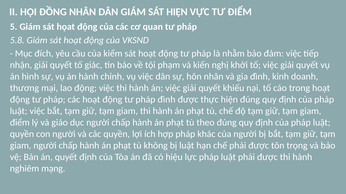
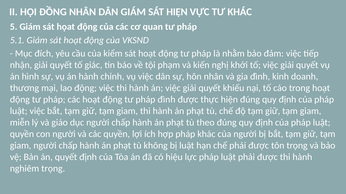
TƯ ĐIỂM: ĐIỂM -> KHÁC
5.8: 5.8 -> 5.1
điểm at (20, 123): điểm -> miễn
nghiêm mạng: mạng -> trọng
